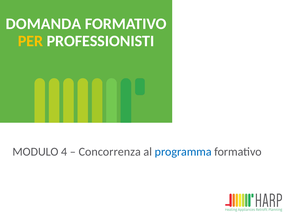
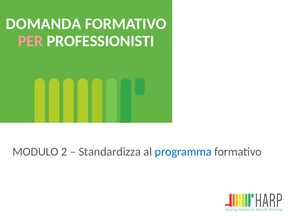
PER colour: yellow -> pink
4: 4 -> 2
Concorrenza: Concorrenza -> Standardizza
